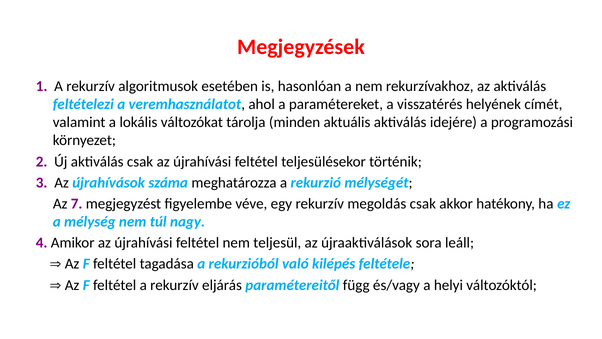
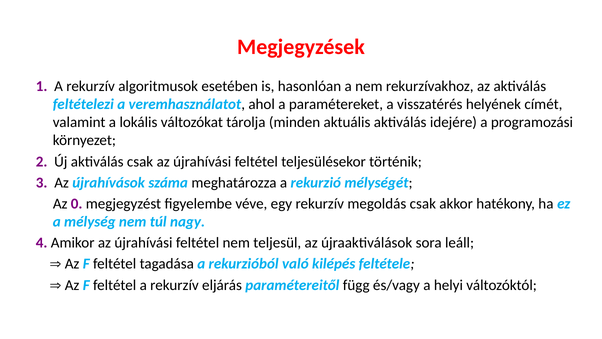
7: 7 -> 0
